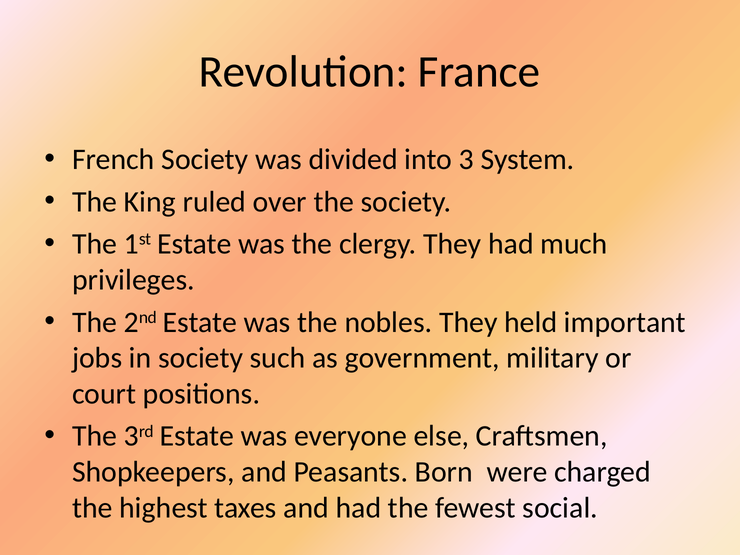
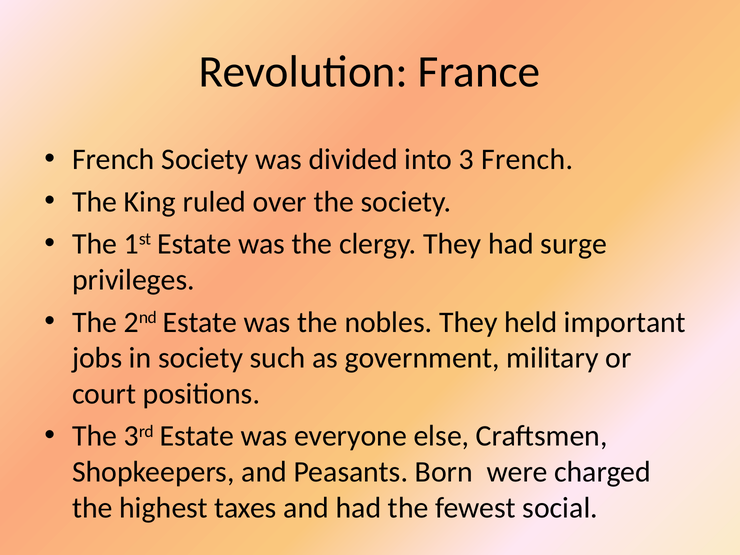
3 System: System -> French
much: much -> surge
